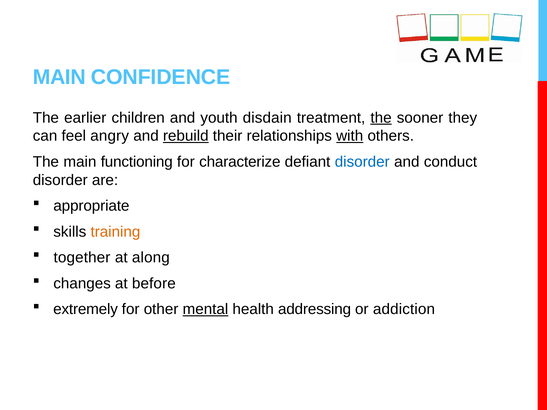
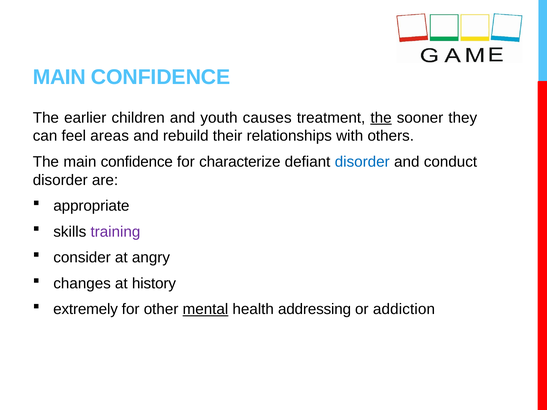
disdain: disdain -> causes
angry: angry -> areas
rebuild underline: present -> none
with underline: present -> none
The main functioning: functioning -> confidence
training colour: orange -> purple
together: together -> consider
along: along -> angry
before: before -> history
